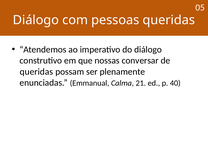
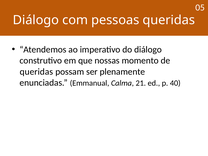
conversar: conversar -> momento
